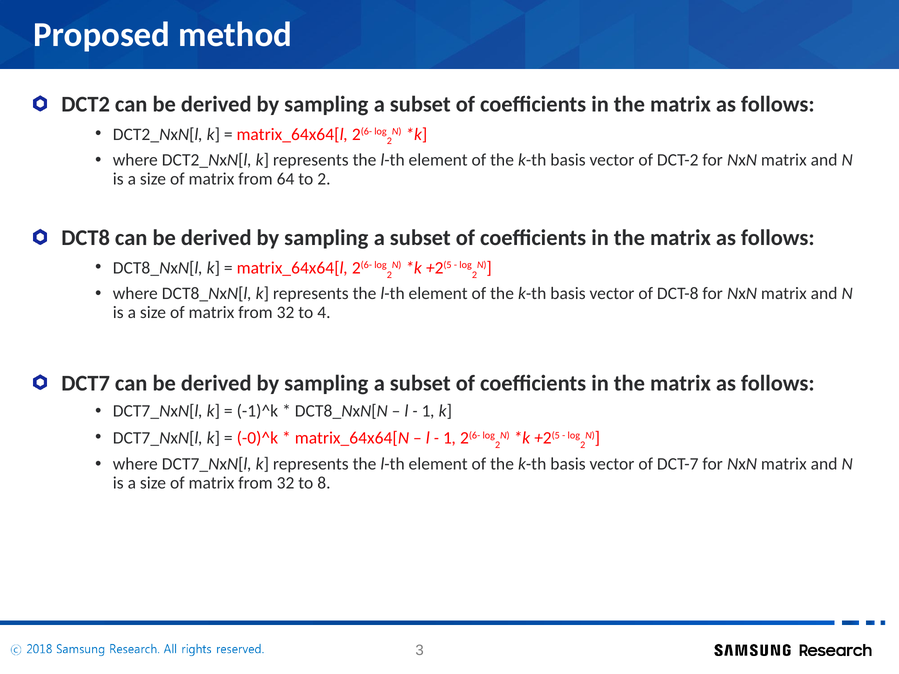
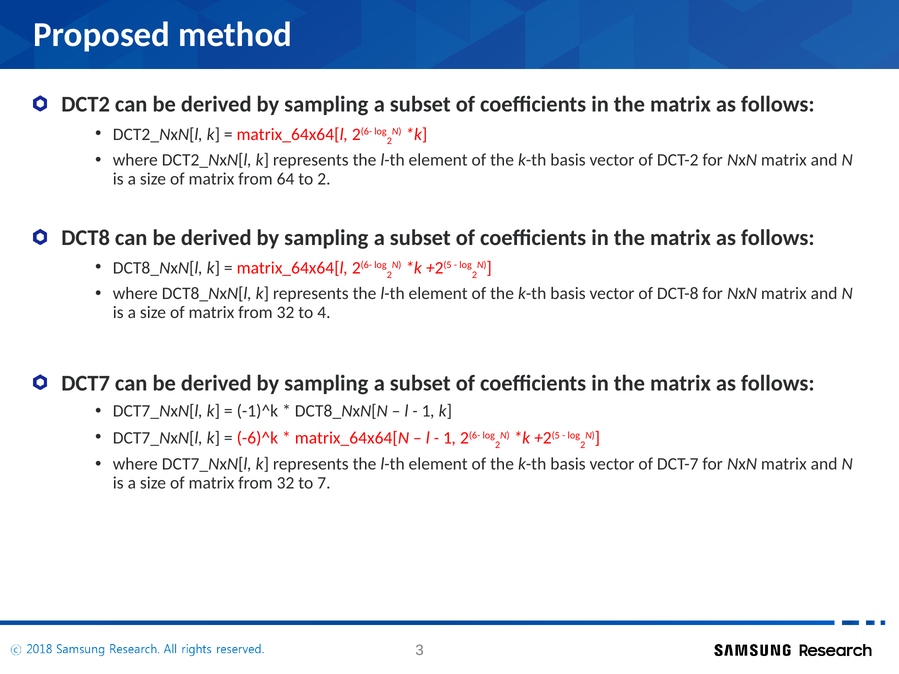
-0)^k: -0)^k -> -6)^k
8: 8 -> 7
